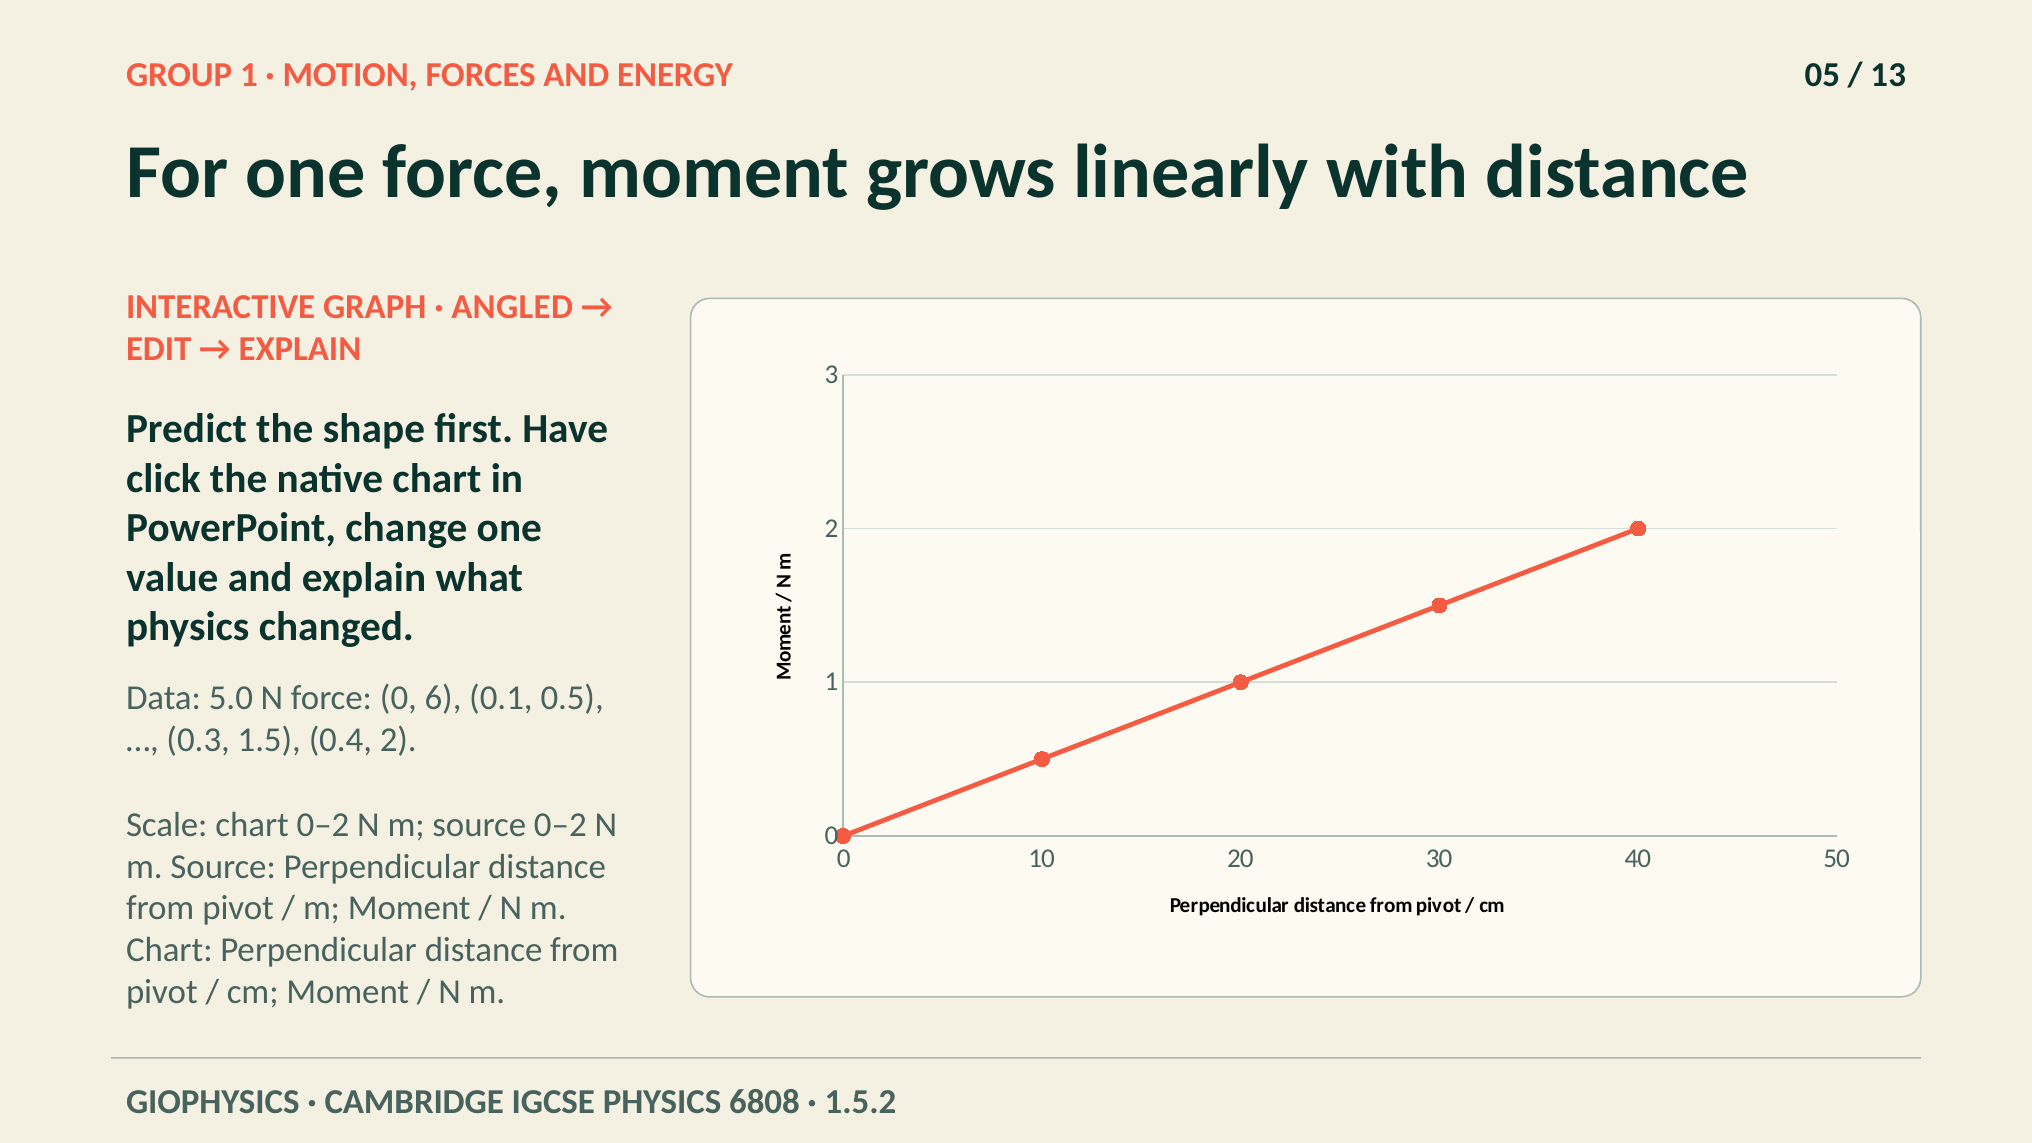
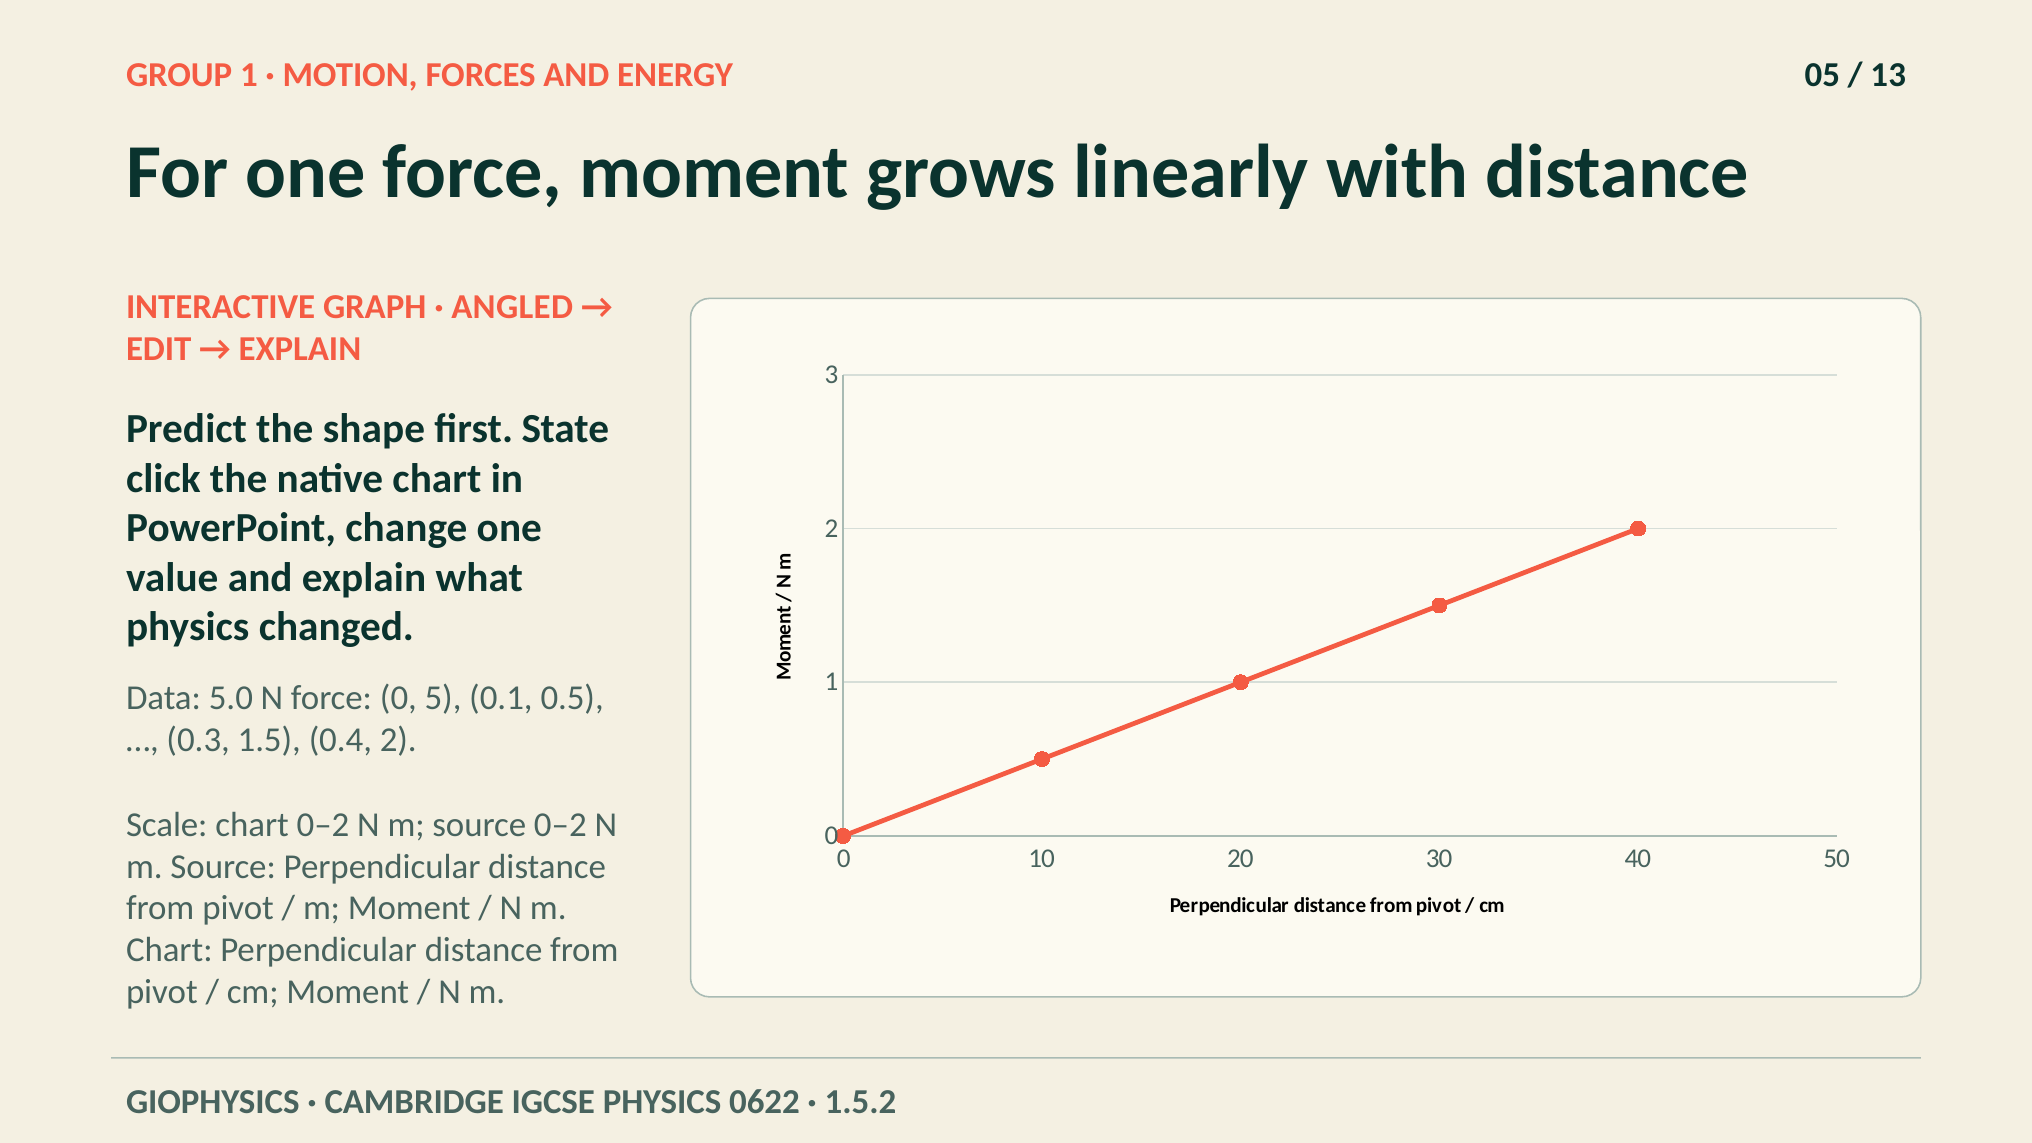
Have: Have -> State
6: 6 -> 5
6808: 6808 -> 0622
